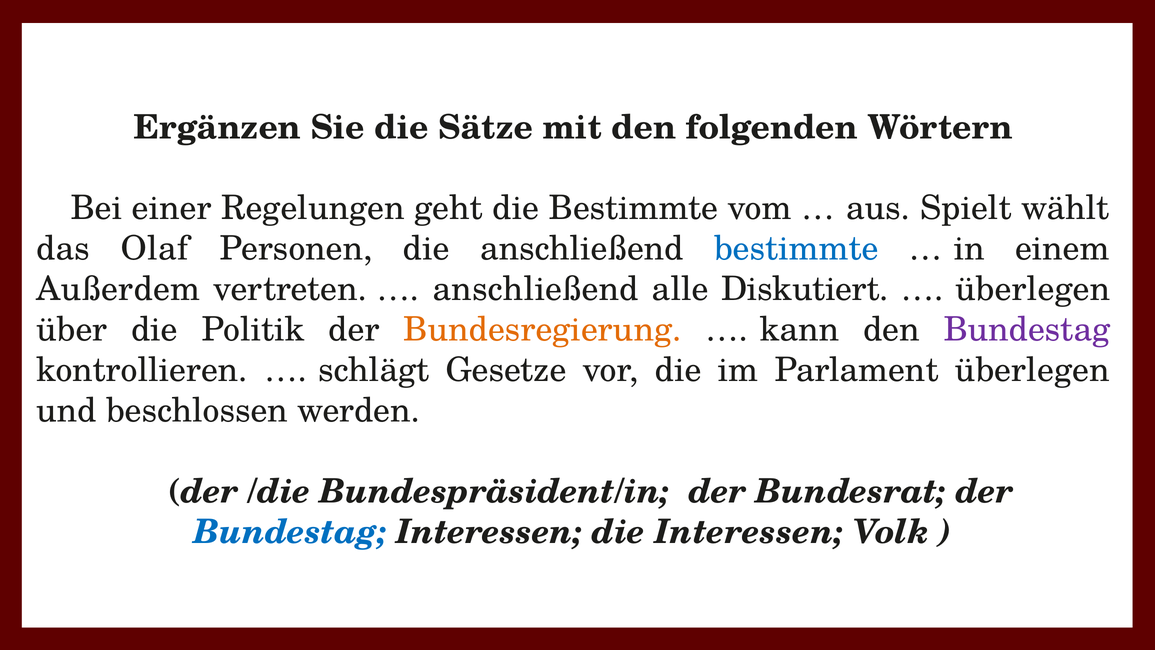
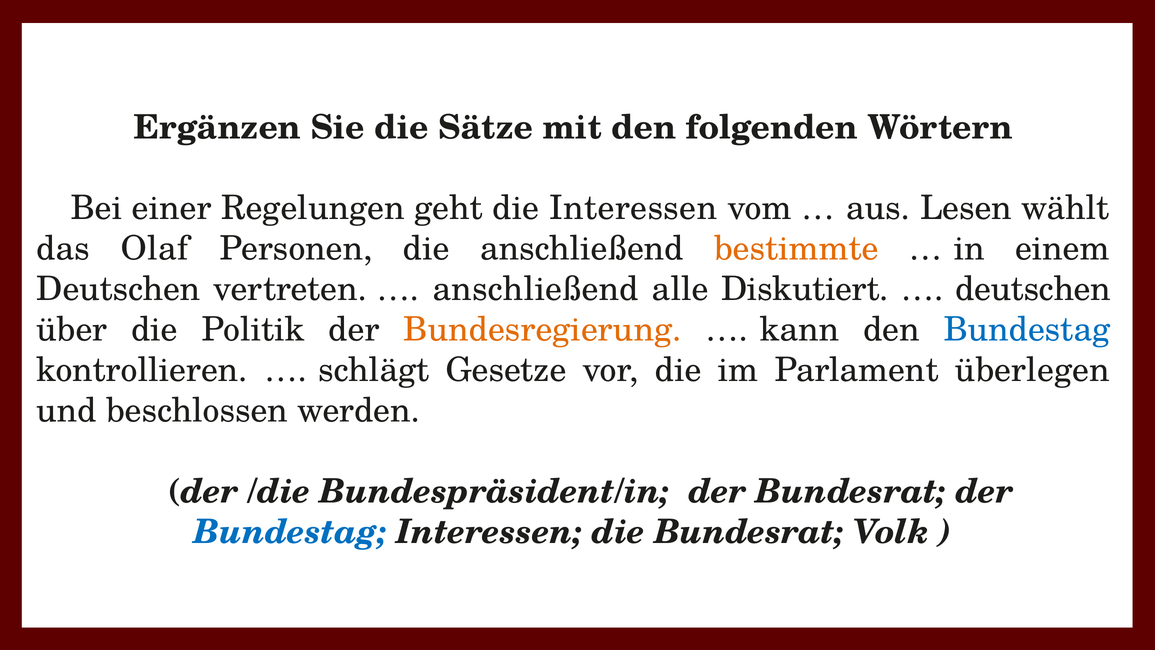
die Bestimmte: Bestimmte -> Interessen
Spielt: Spielt -> Lesen
bestimmte at (796, 249) colour: blue -> orange
Außerdem at (118, 289): Außerdem -> Deutschen
überlegen at (1033, 289): überlegen -> deutschen
Bundestag at (1027, 330) colour: purple -> blue
die Interessen: Interessen -> Bundesrat
